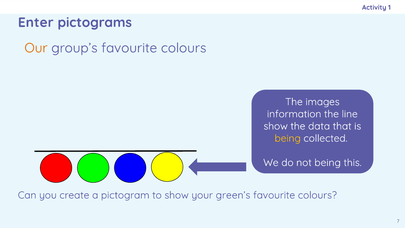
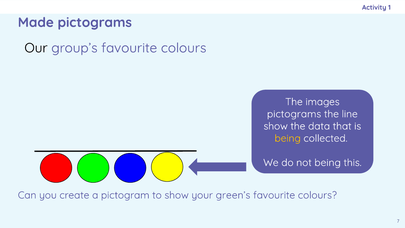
Enter: Enter -> Made
Our colour: orange -> black
information at (294, 114): information -> pictograms
